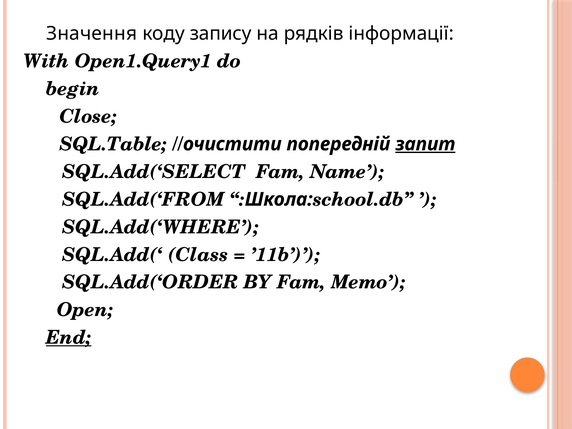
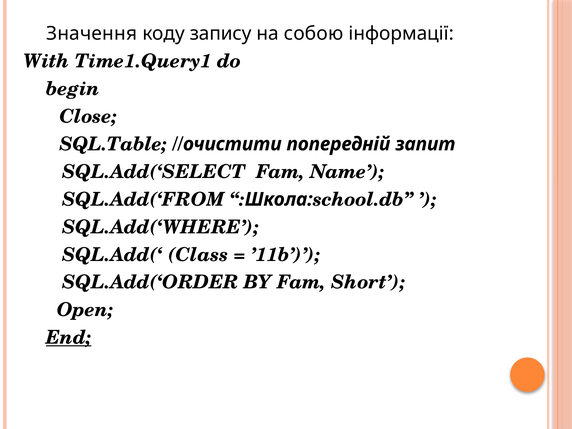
рядків: рядків -> собою
Open1.Query1: Open1.Query1 -> Time1.Query1
запит underline: present -> none
Memo: Memo -> Short
